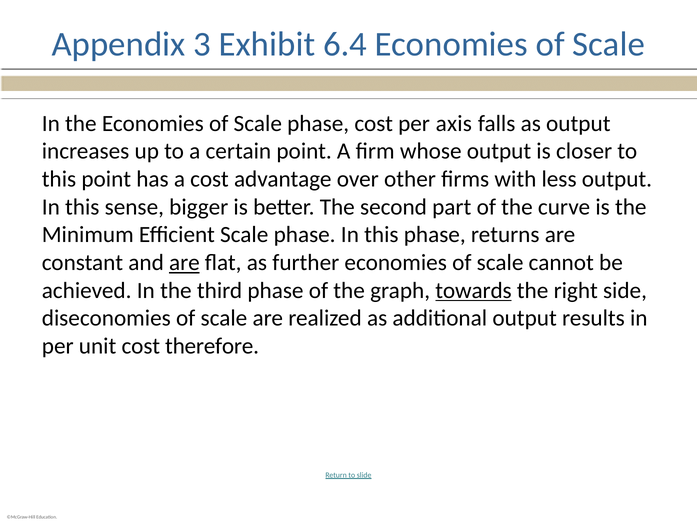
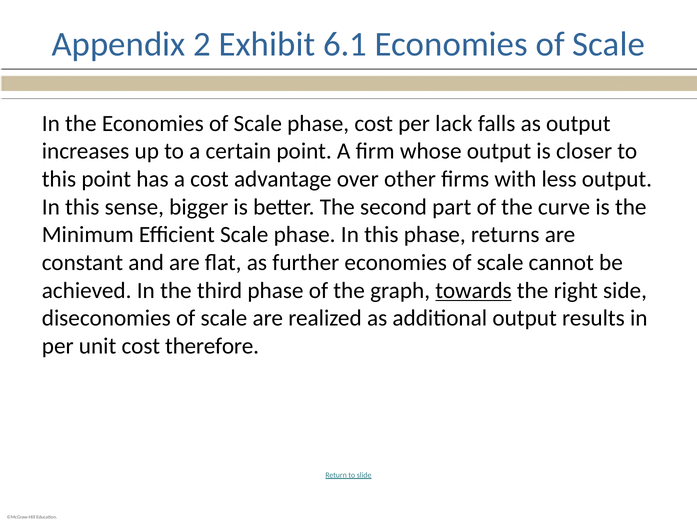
3: 3 -> 2
6.4: 6.4 -> 6.1
axis: axis -> lack
are at (184, 263) underline: present -> none
